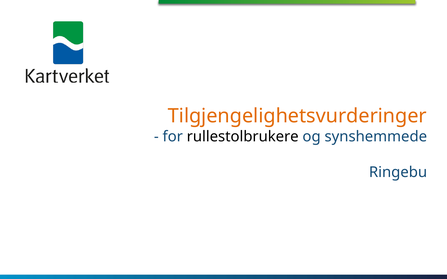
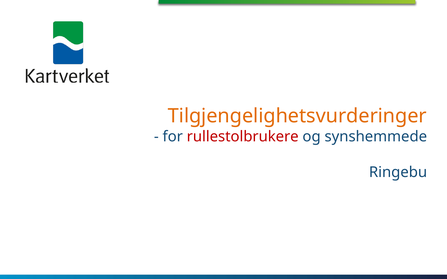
rullestolbrukere colour: black -> red
